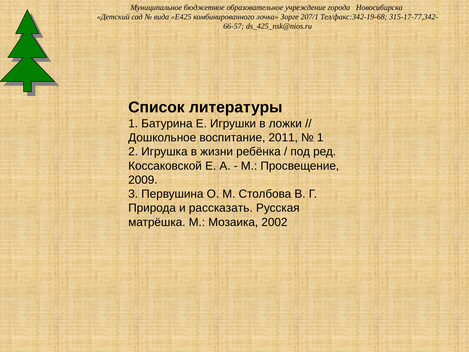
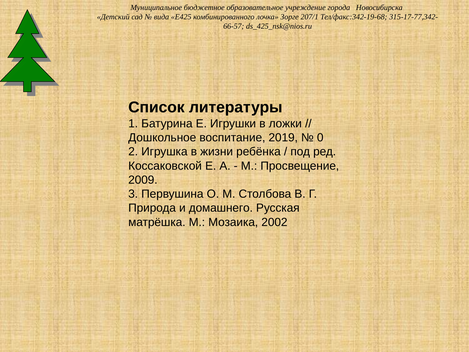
2011: 2011 -> 2019
1 at (320, 138): 1 -> 0
рассказать: рассказать -> домашнего
